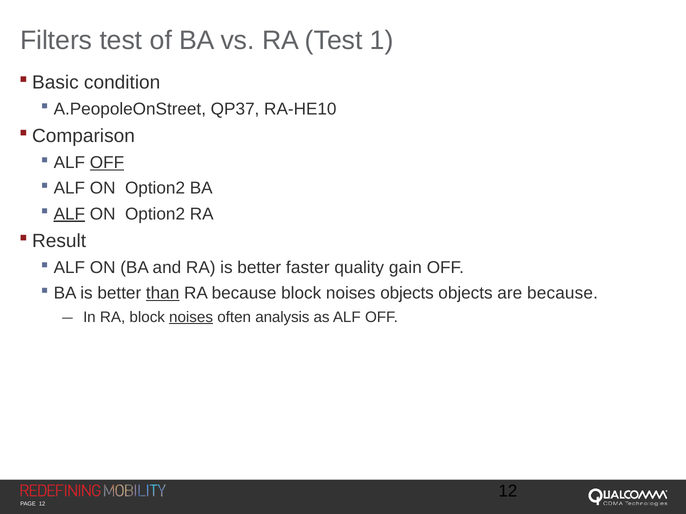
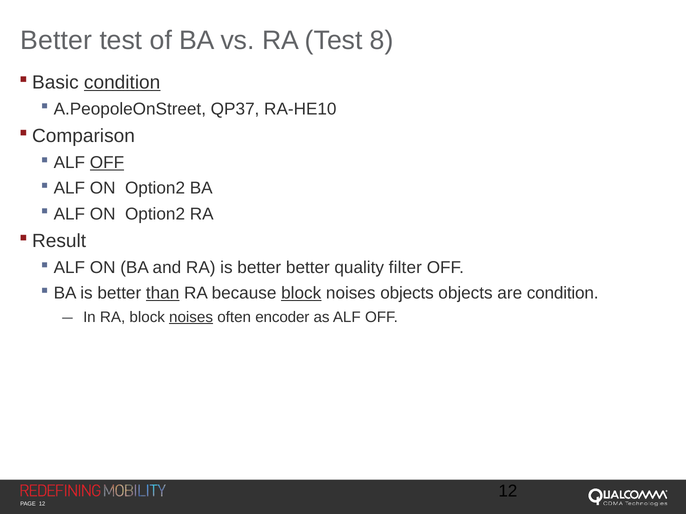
Filters at (56, 40): Filters -> Better
1: 1 -> 8
condition at (122, 82) underline: none -> present
ALF at (69, 214) underline: present -> none
better faster: faster -> better
gain: gain -> filter
block at (301, 294) underline: none -> present
are because: because -> condition
analysis: analysis -> encoder
